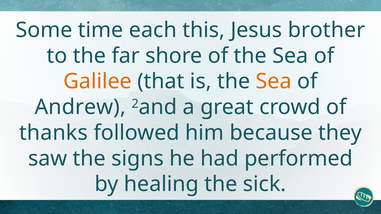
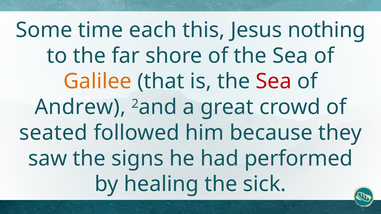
brother: brother -> nothing
Sea at (274, 82) colour: orange -> red
thanks: thanks -> seated
